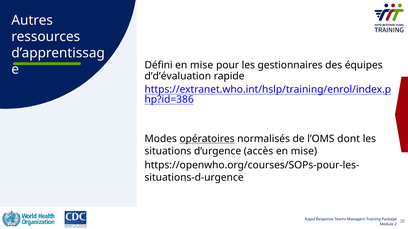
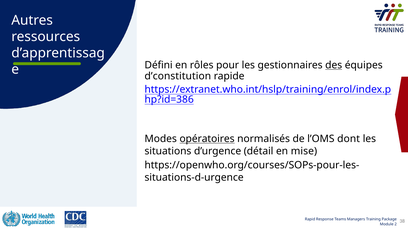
mise at (202, 65): mise -> rôles
des underline: none -> present
d’dʼévaluation: d’dʼévaluation -> d’constitution
accès: accès -> détail
